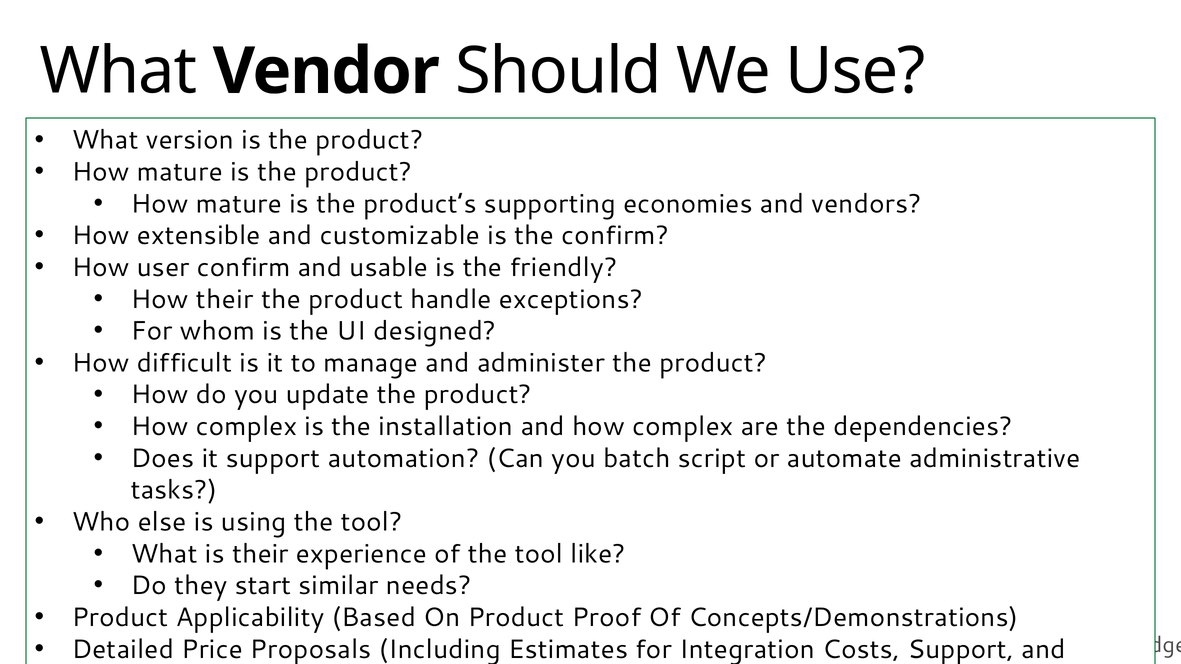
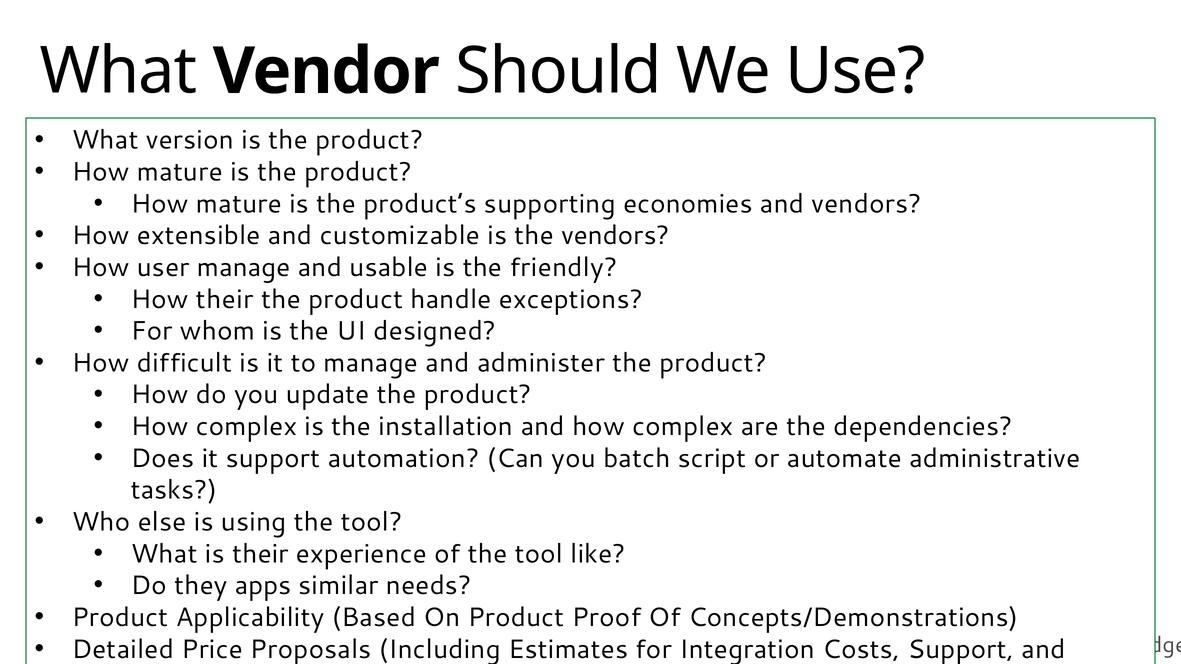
the confirm: confirm -> vendors
user confirm: confirm -> manage
start: start -> apps
